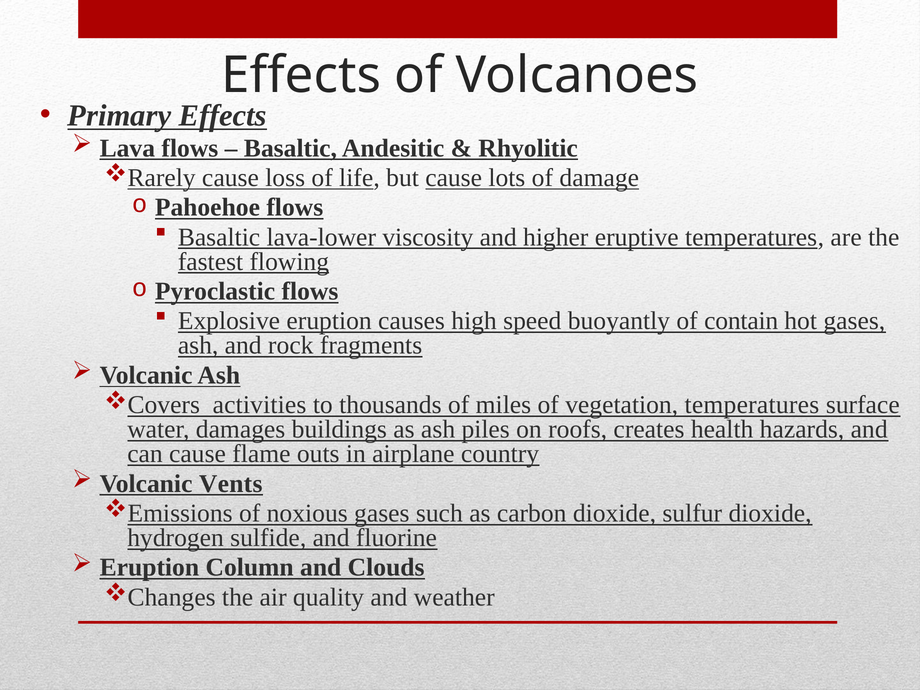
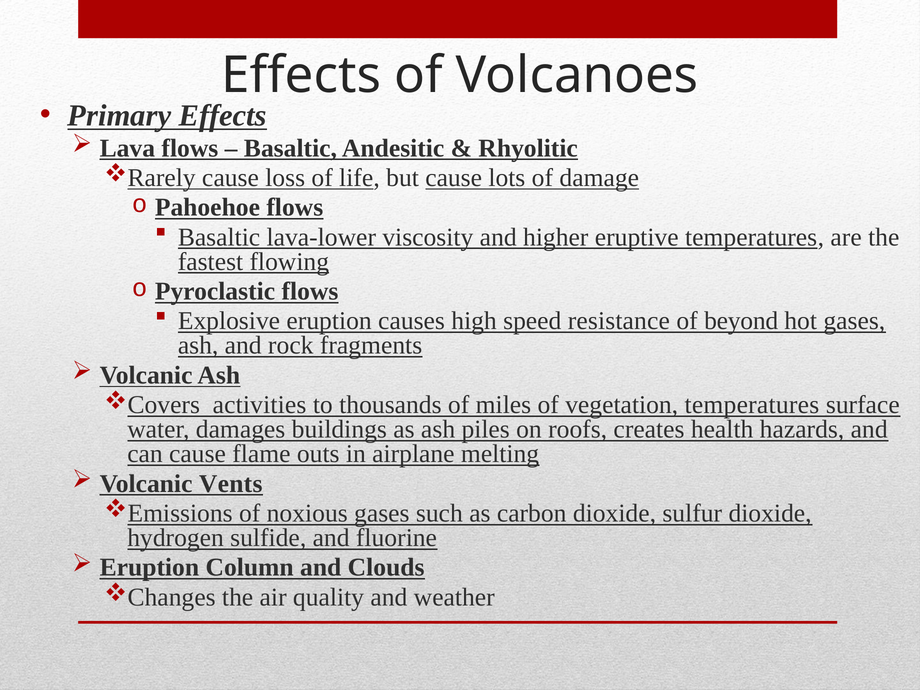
buoyantly: buoyantly -> resistance
contain: contain -> beyond
country: country -> melting
